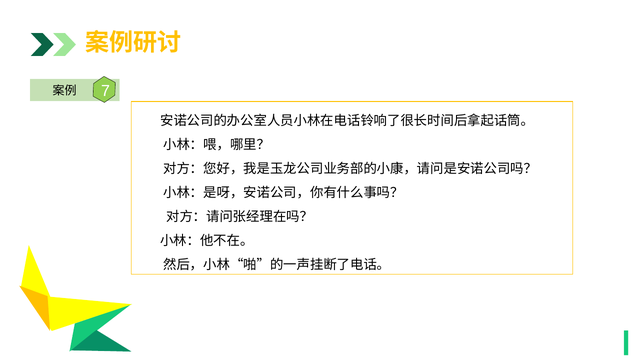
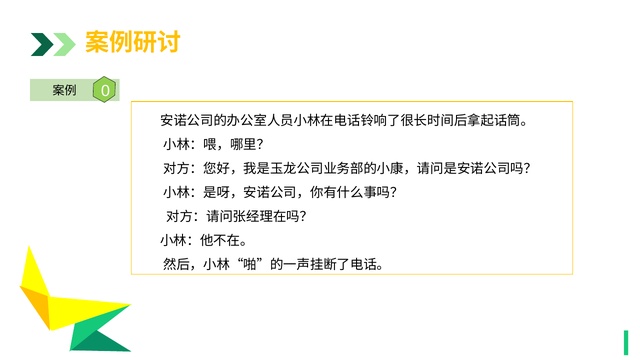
7: 7 -> 0
